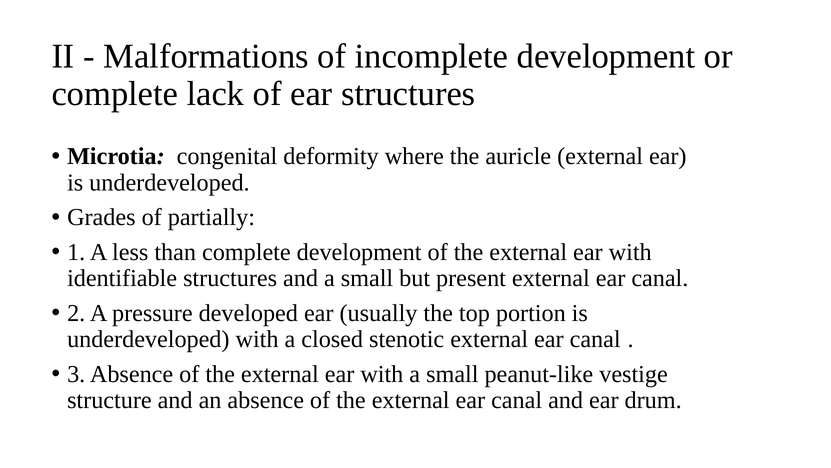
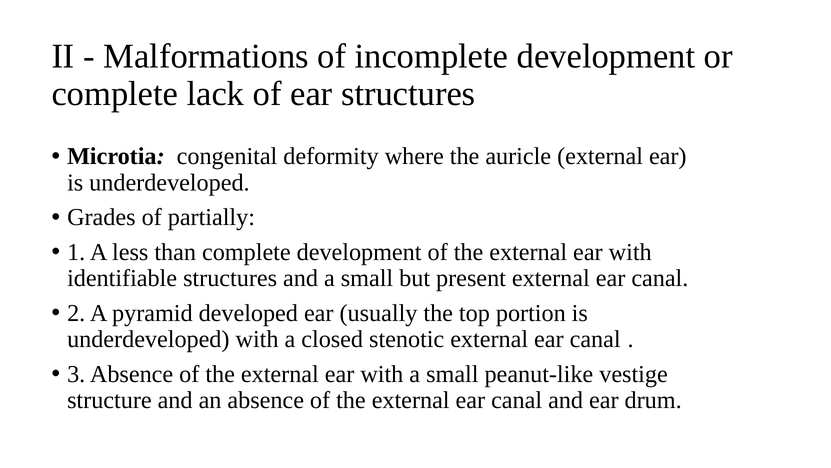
pressure: pressure -> pyramid
